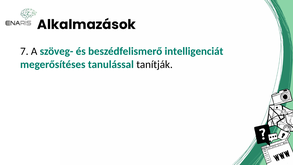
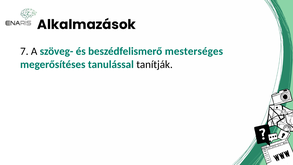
intelligenciát: intelligenciát -> mesterséges
